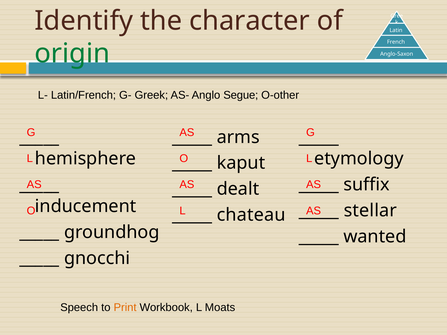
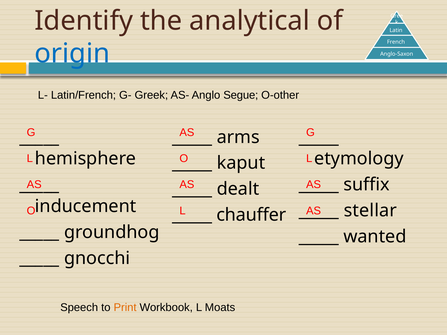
character: character -> analytical
origin colour: green -> blue
chateau: chateau -> chauffer
